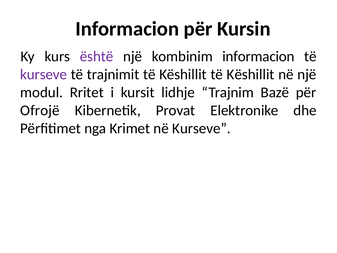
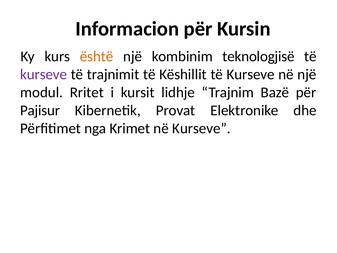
është colour: purple -> orange
kombinim informacion: informacion -> teknologjisë
Këshillit të Këshillit: Këshillit -> Kurseve
Ofrojë: Ofrojë -> Pajisur
